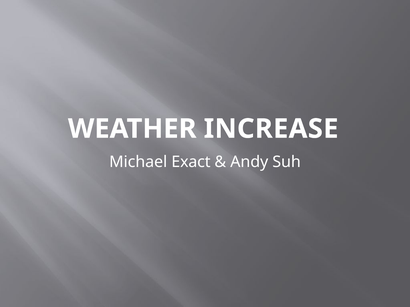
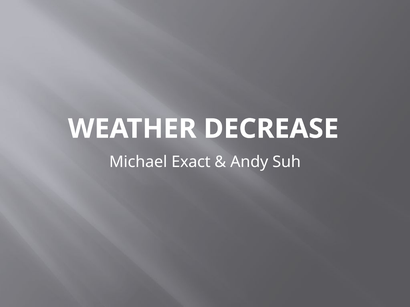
INCREASE: INCREASE -> DECREASE
